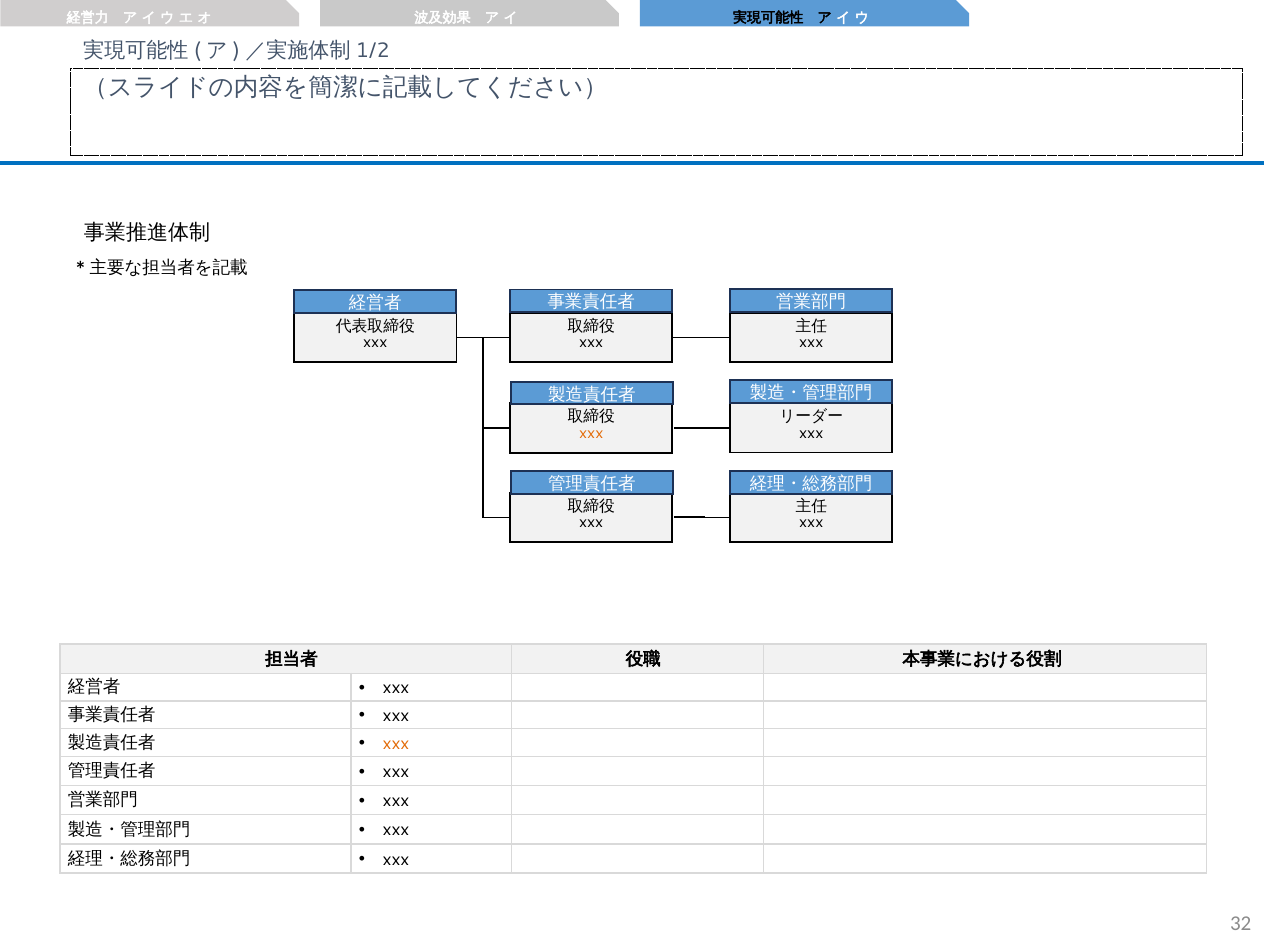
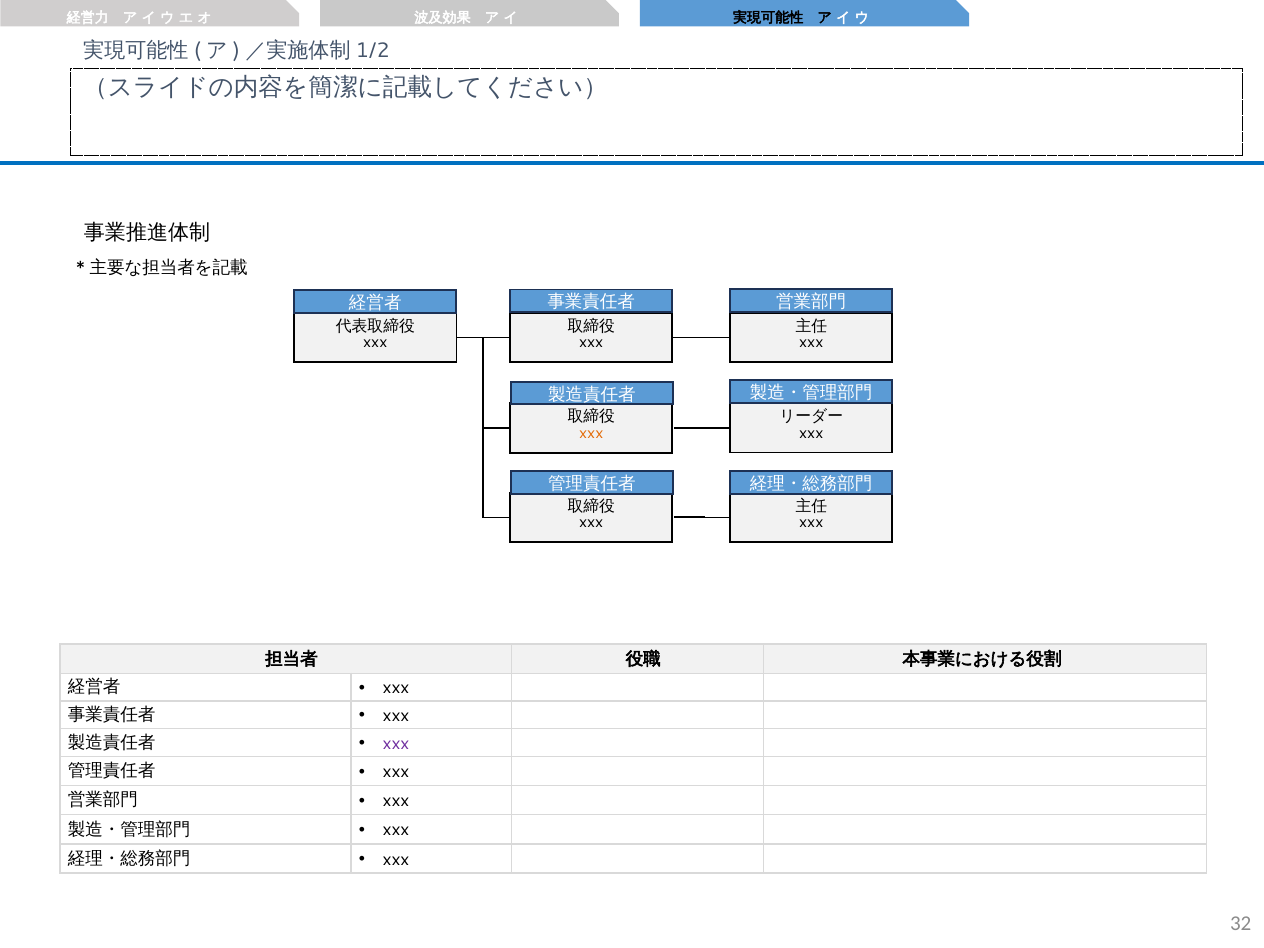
xxx at (396, 743) colour: orange -> purple
